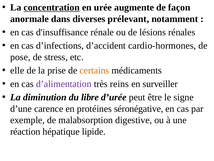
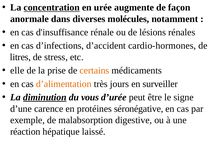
prélevant: prélevant -> molécules
pose: pose -> litres
d’alimentation colour: purple -> orange
reins: reins -> jours
diminution underline: none -> present
libre: libre -> vous
lipide: lipide -> laissé
